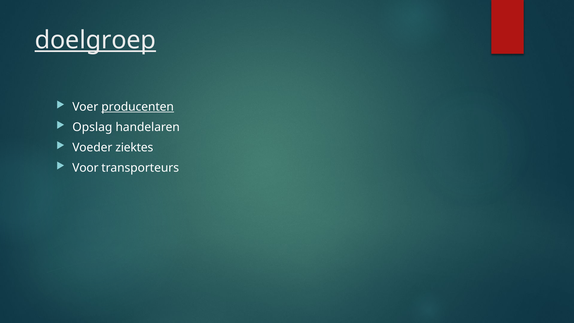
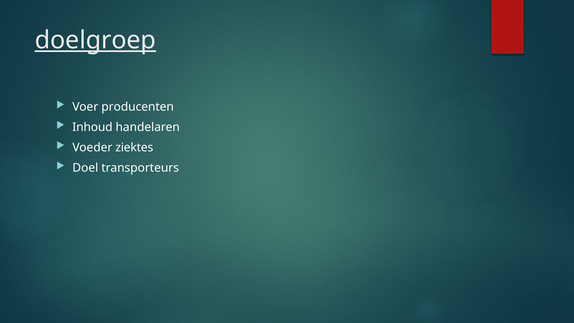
producenten underline: present -> none
Opslag: Opslag -> Inhoud
Voor: Voor -> Doel
